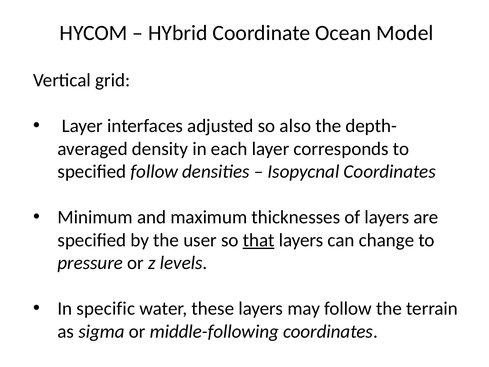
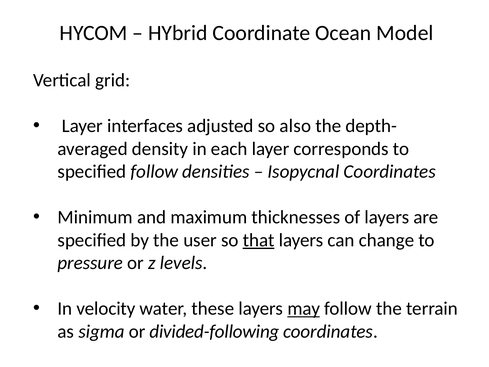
specific: specific -> velocity
may underline: none -> present
middle-following: middle-following -> divided-following
